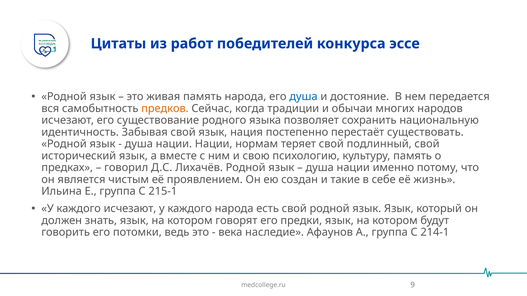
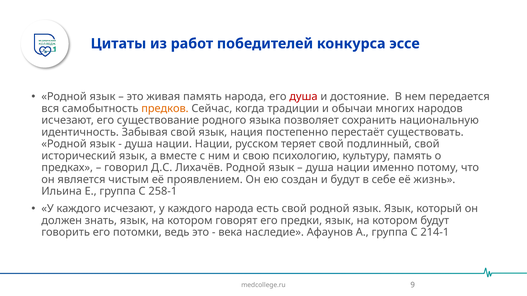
душа at (303, 97) colour: blue -> red
нормам: нормам -> русском
и такие: такие -> будут
215-1: 215-1 -> 258-1
